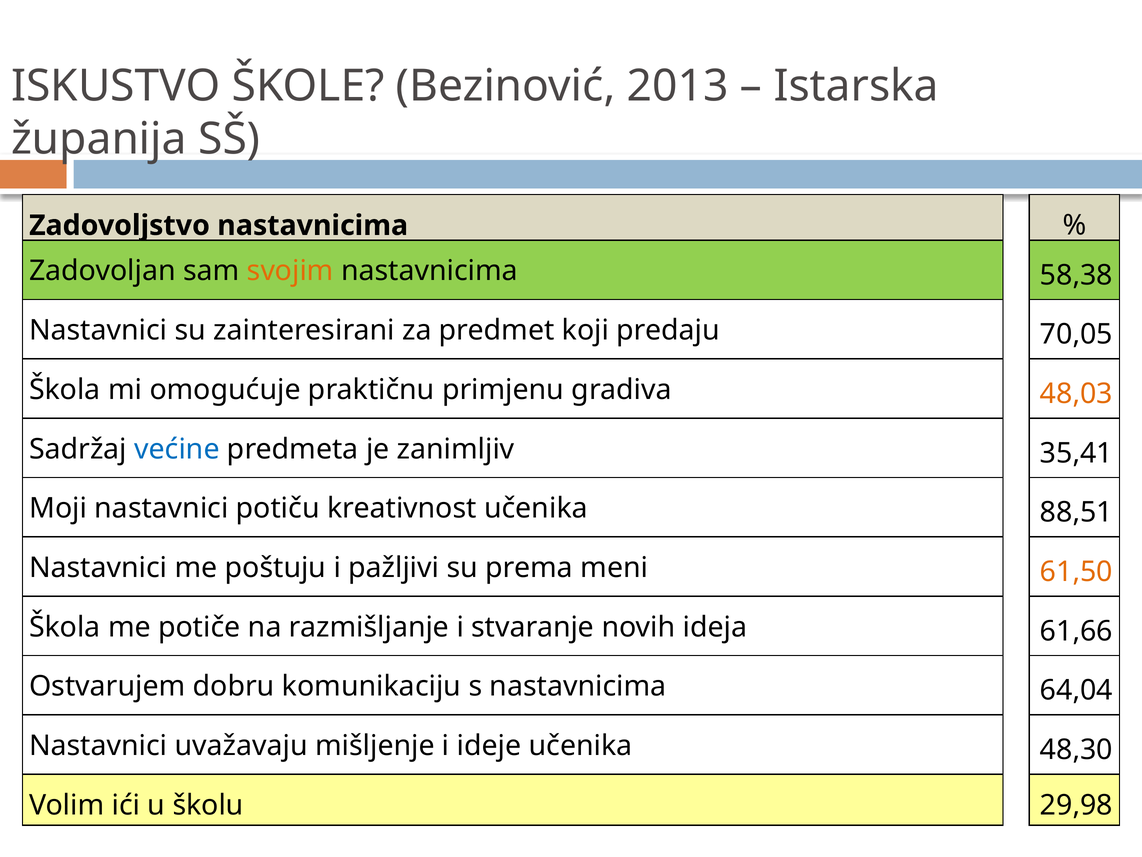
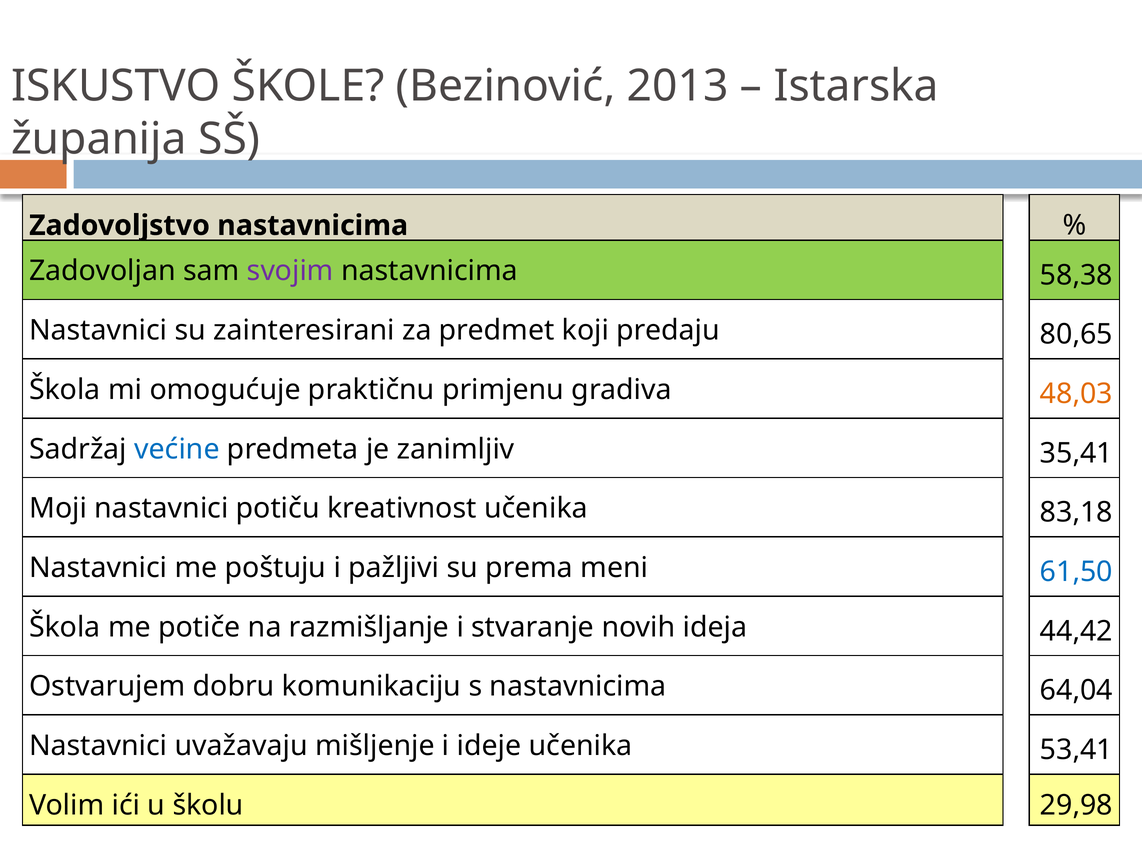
svojim colour: orange -> purple
70,05: 70,05 -> 80,65
88,51: 88,51 -> 83,18
61,50 colour: orange -> blue
61,66: 61,66 -> 44,42
48,30: 48,30 -> 53,41
